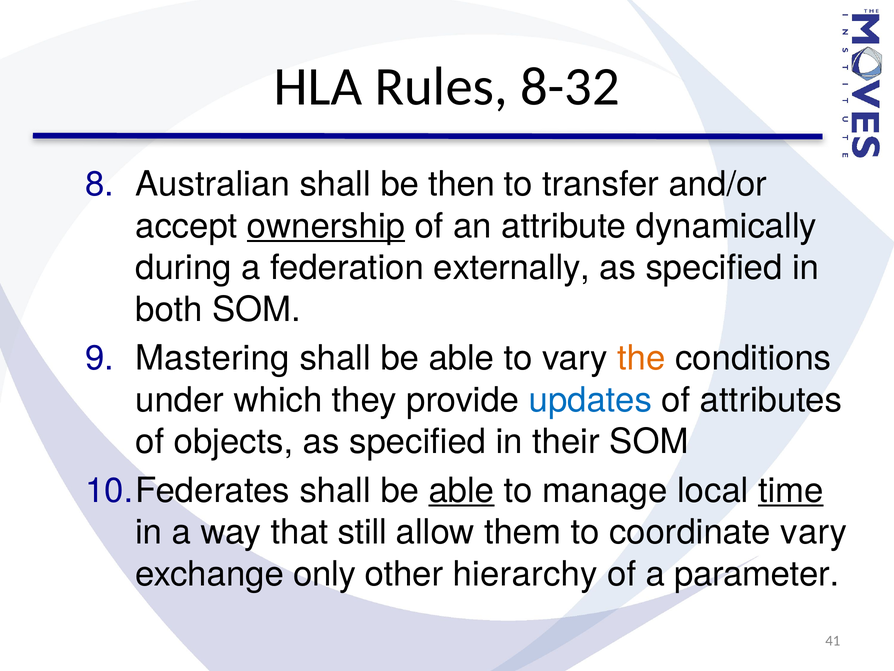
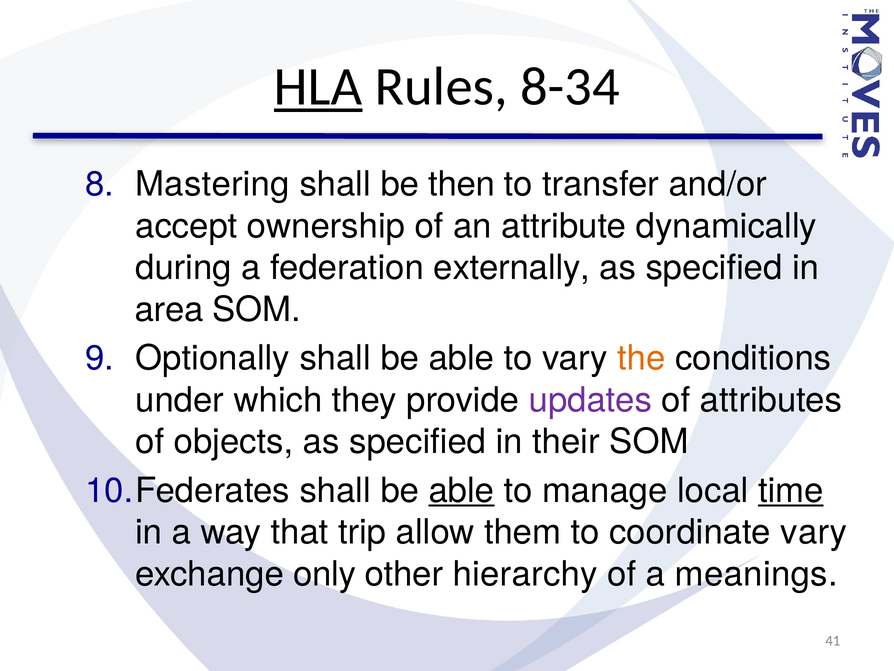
HLA underline: none -> present
8-32: 8-32 -> 8-34
Australian: Australian -> Mastering
ownership underline: present -> none
both: both -> area
Mastering: Mastering -> Optionally
updates colour: blue -> purple
still: still -> trip
parameter: parameter -> meanings
